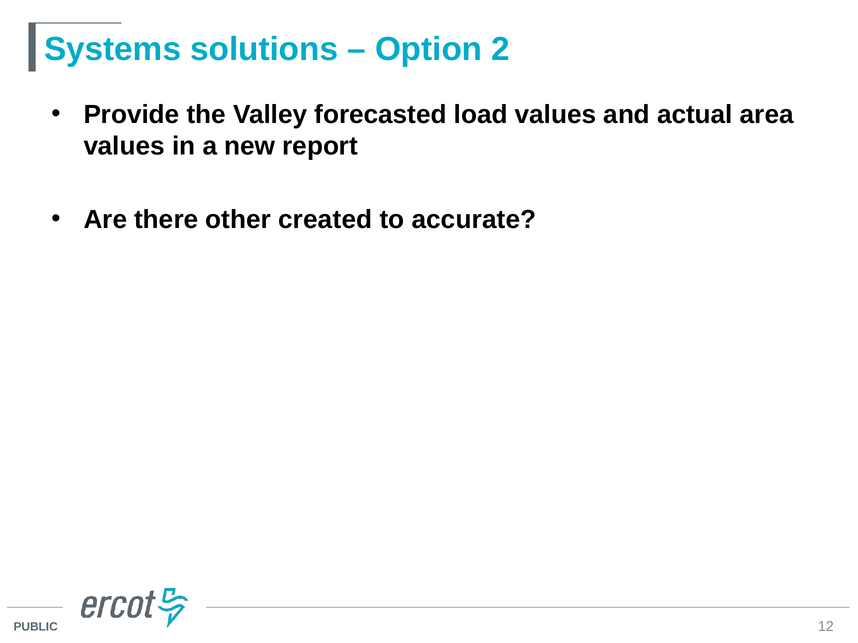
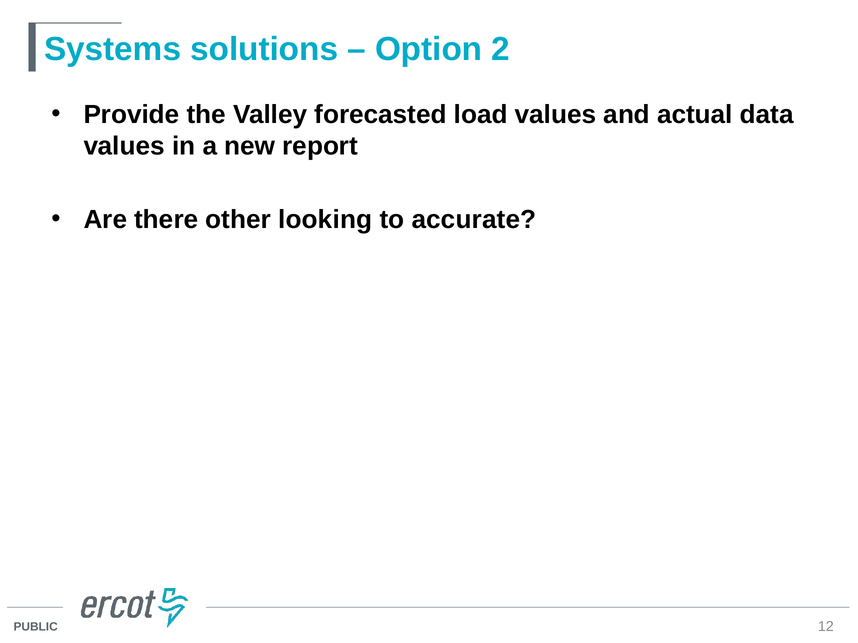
area: area -> data
created: created -> looking
